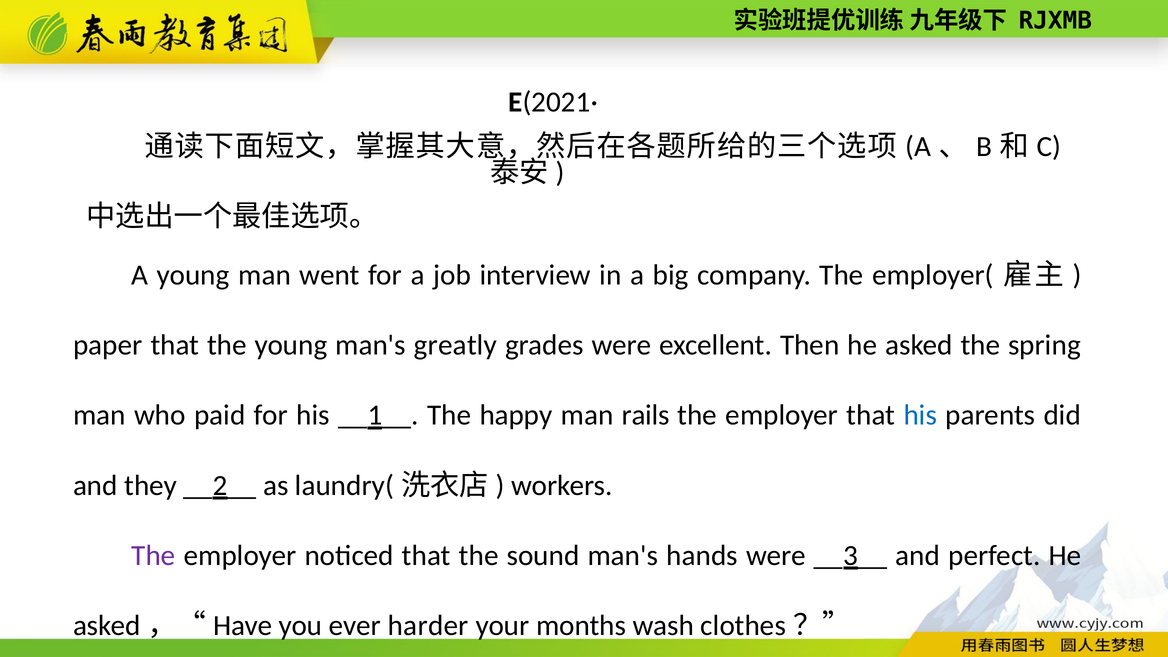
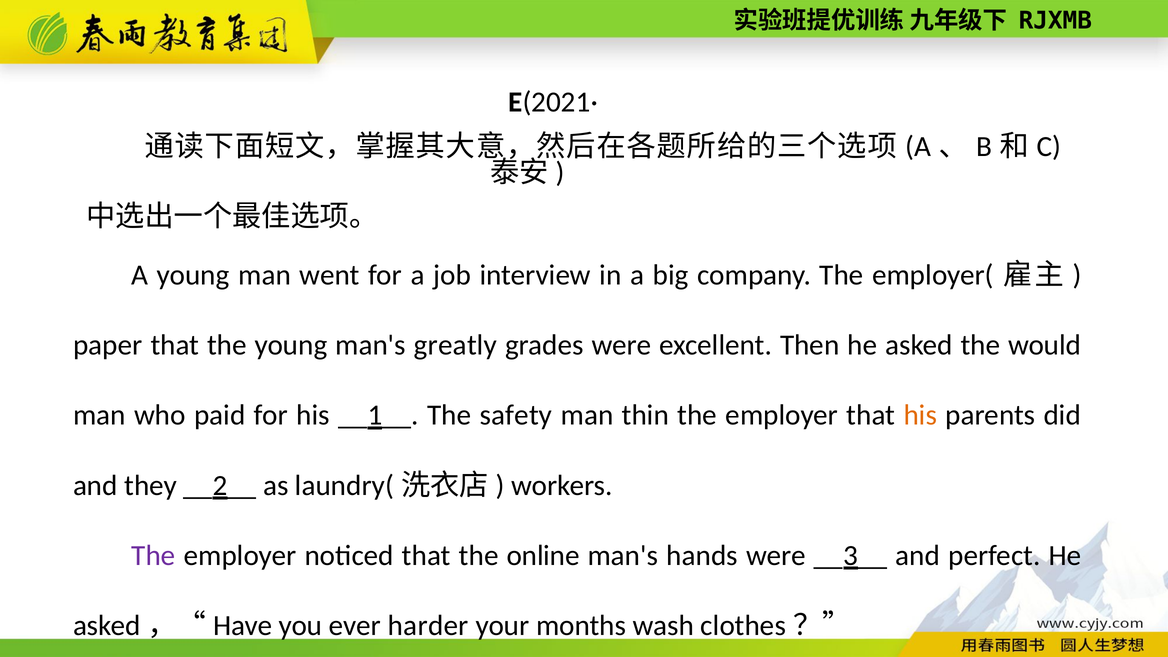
spring: spring -> would
happy: happy -> safety
rails: rails -> thin
his at (920, 415) colour: blue -> orange
sound: sound -> online
